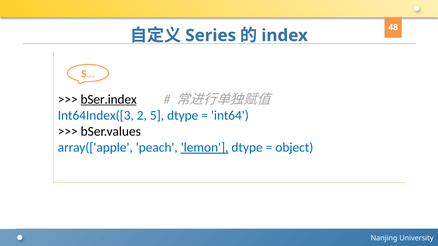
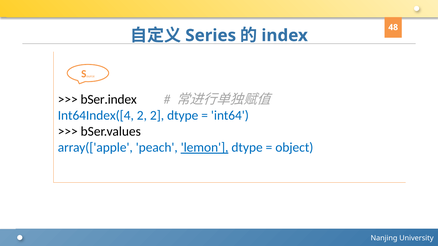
bSer.index underline: present -> none
Int64Index([3: Int64Index([3 -> Int64Index([4
2 5: 5 -> 2
